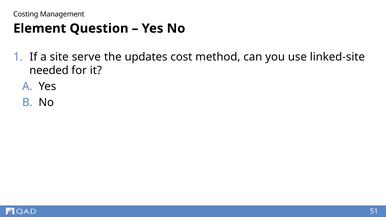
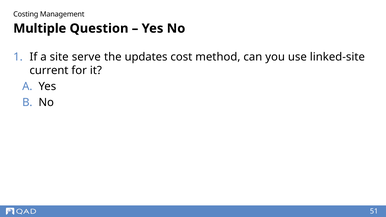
Element: Element -> Multiple
needed: needed -> current
